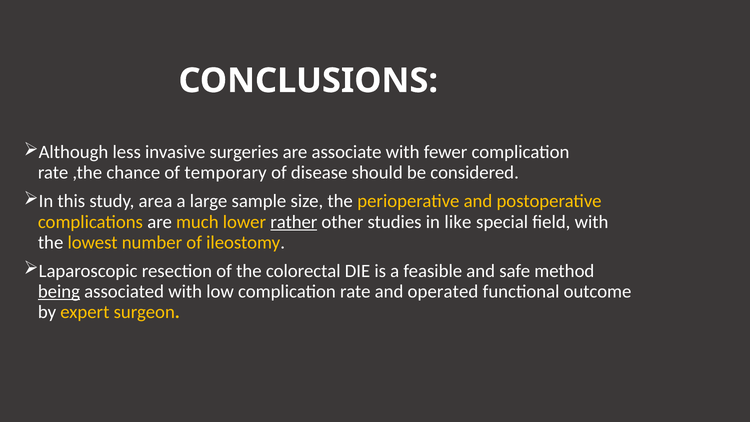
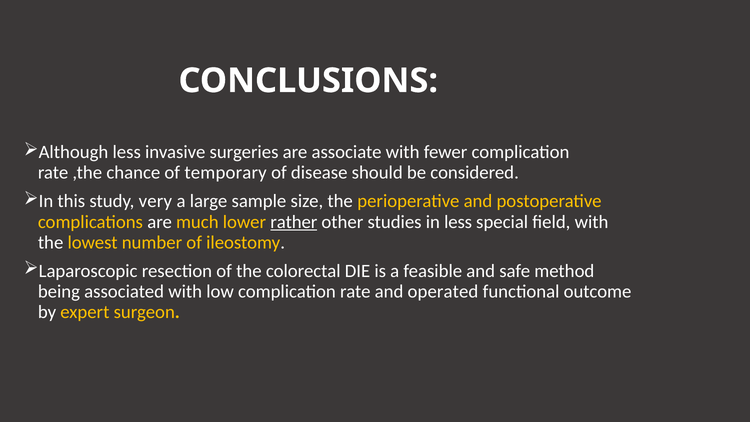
area: area -> very
in like: like -> less
being underline: present -> none
